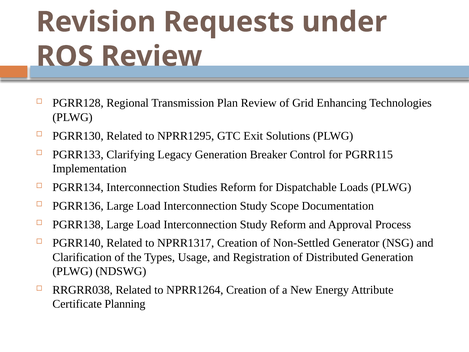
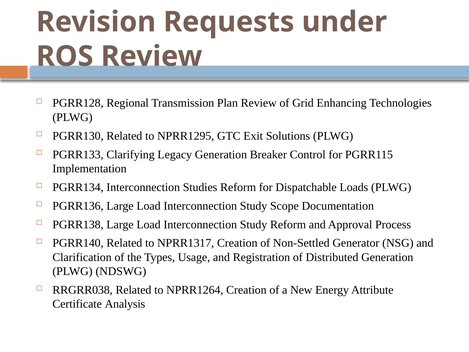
Planning: Planning -> Analysis
